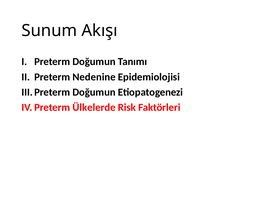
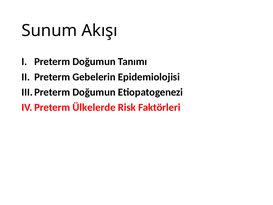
Nedenine: Nedenine -> Gebelerin
